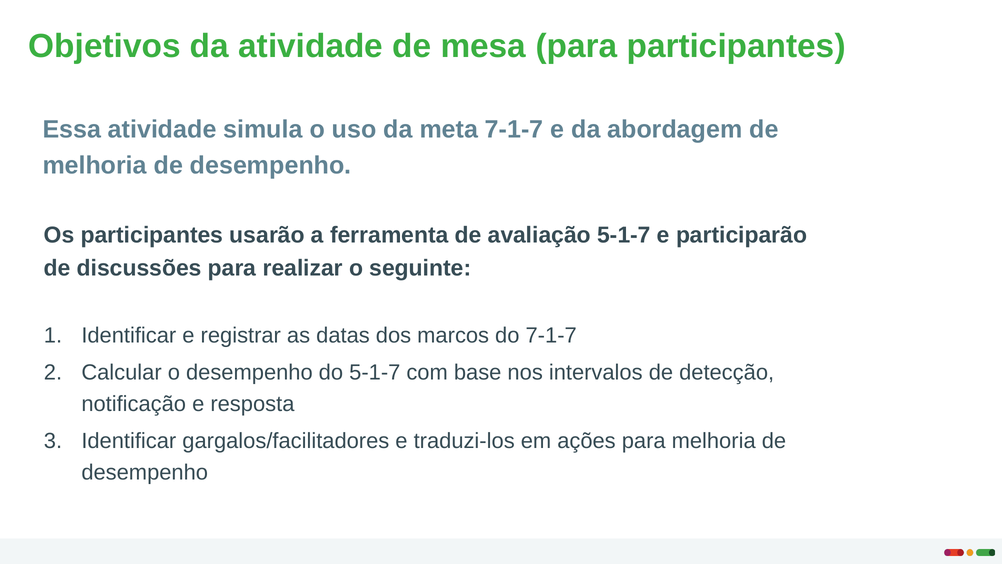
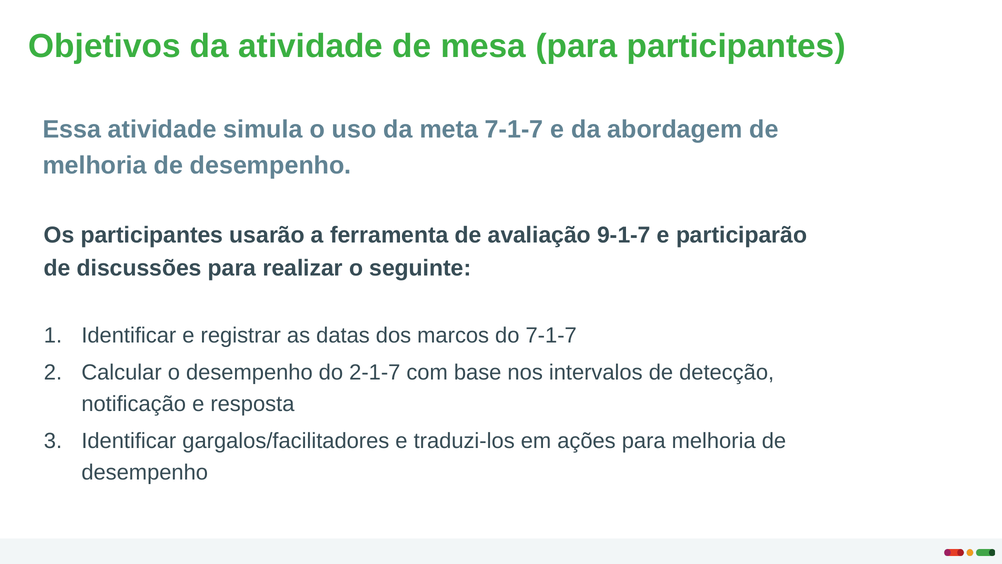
avaliação 5-1-7: 5-1-7 -> 9-1-7
do 5-1-7: 5-1-7 -> 2-1-7
